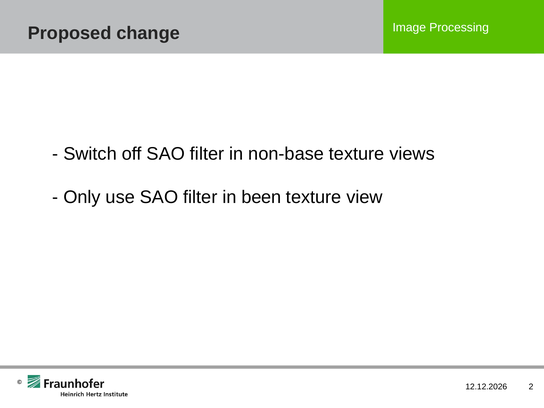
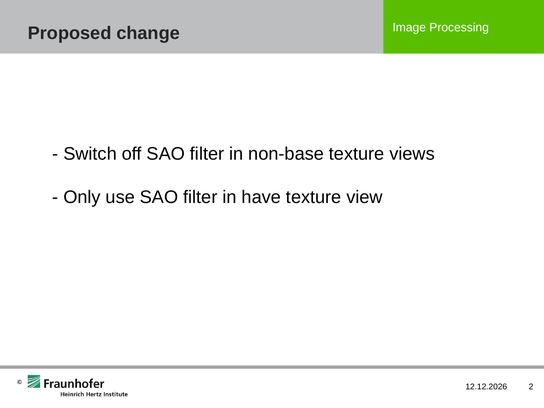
been: been -> have
